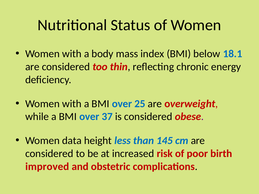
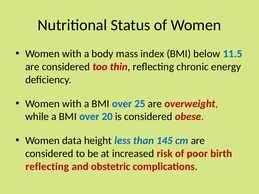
18.1: 18.1 -> 11.5
37: 37 -> 20
improved at (47, 167): improved -> reflecting
